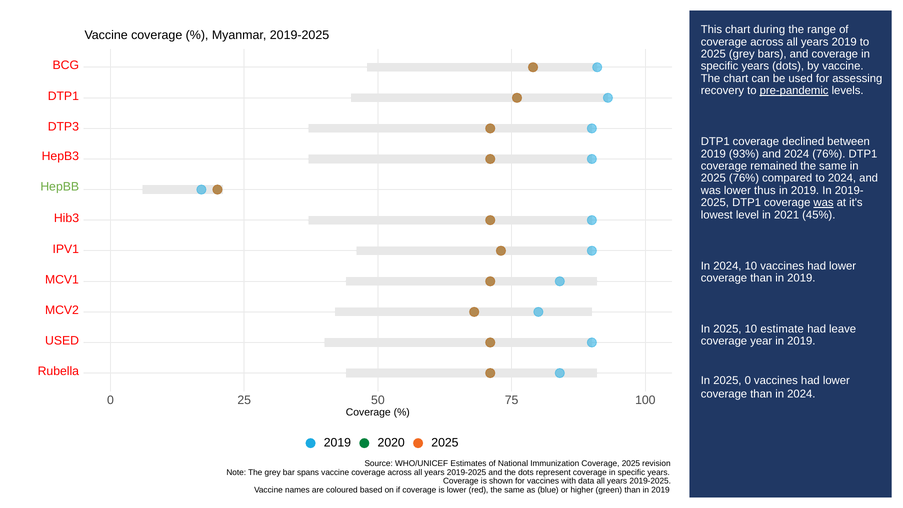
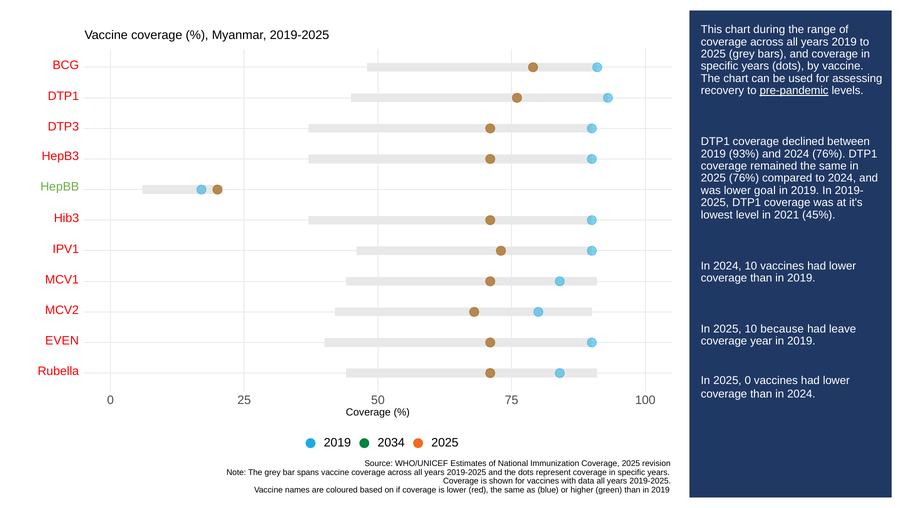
thus: thus -> goal
was at (824, 203) underline: present -> none
estimate: estimate -> because
USED at (62, 341): USED -> EVEN
2020: 2020 -> 2034
